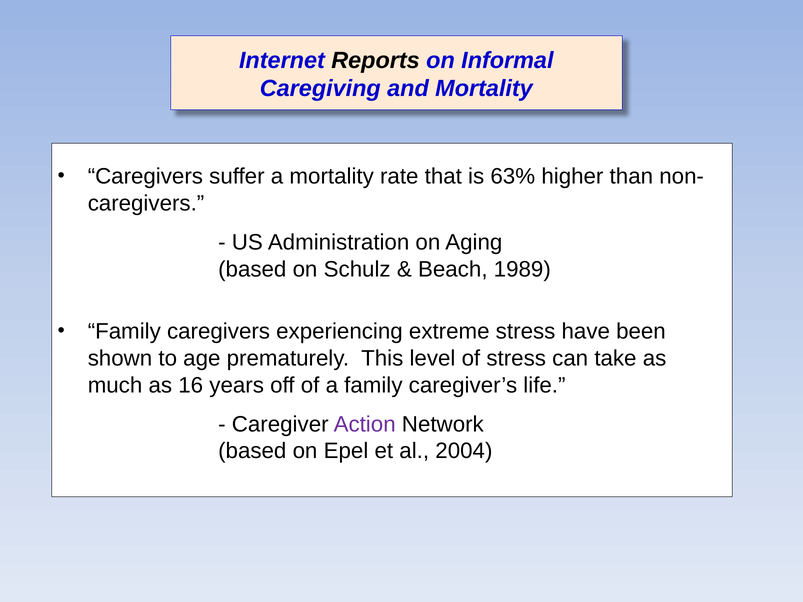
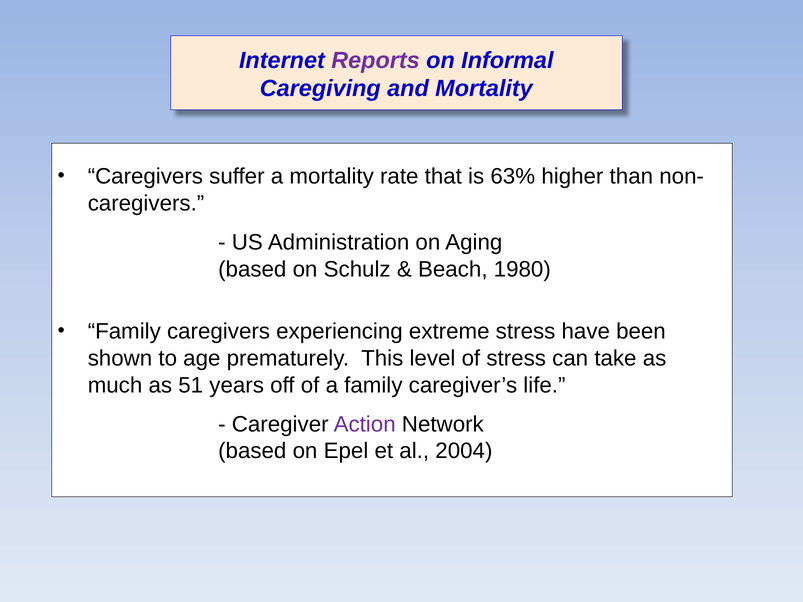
Reports colour: black -> purple
1989: 1989 -> 1980
16: 16 -> 51
